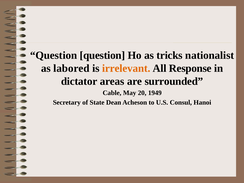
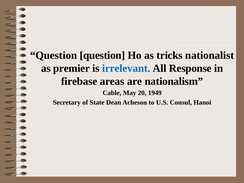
labored: labored -> premier
irrelevant colour: orange -> blue
dictator: dictator -> firebase
surrounded: surrounded -> nationalism
